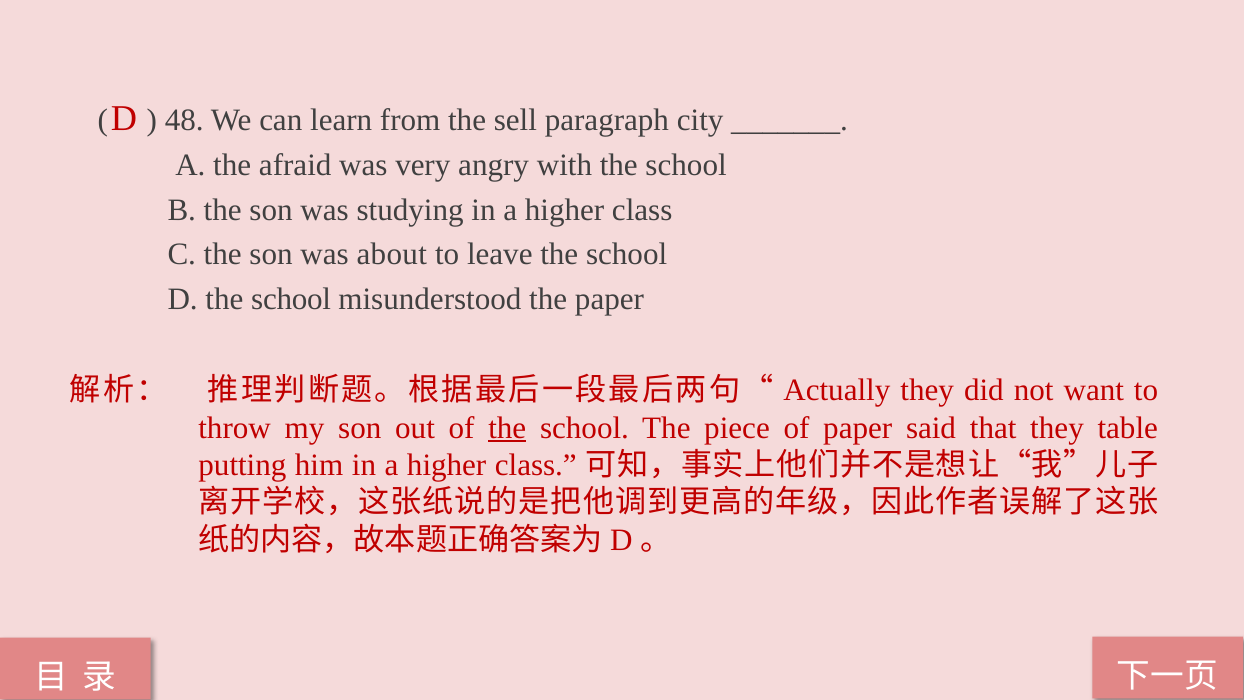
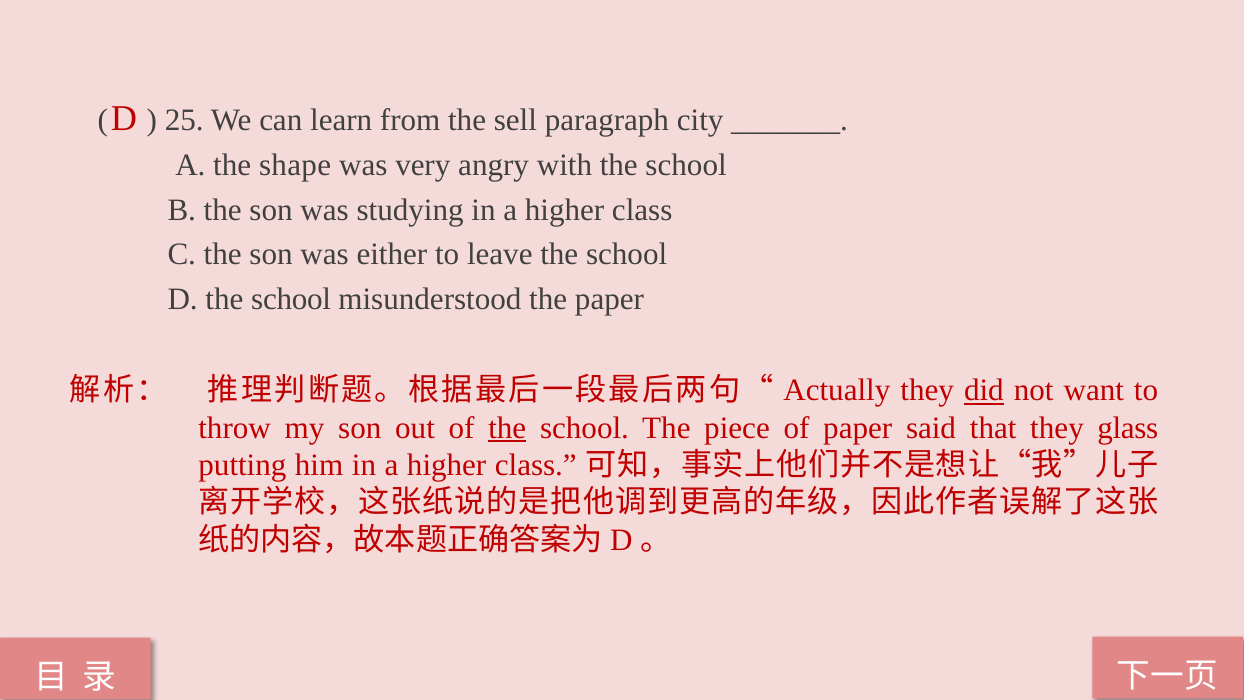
48: 48 -> 25
afraid: afraid -> shape
about: about -> either
did underline: none -> present
table: table -> glass
